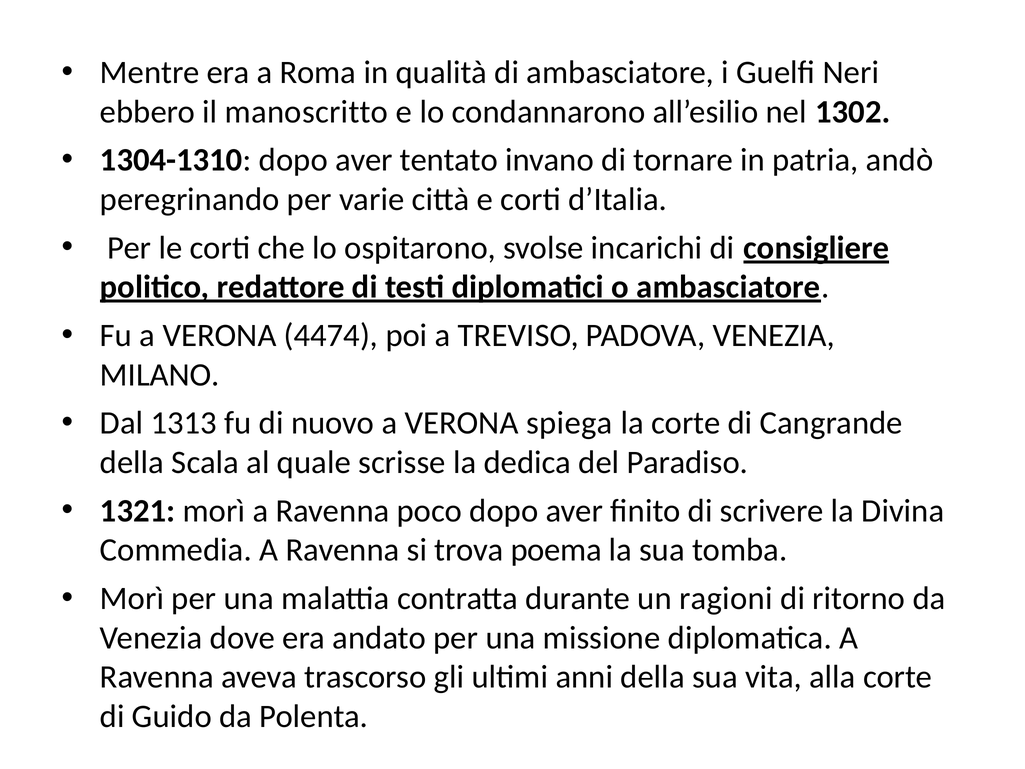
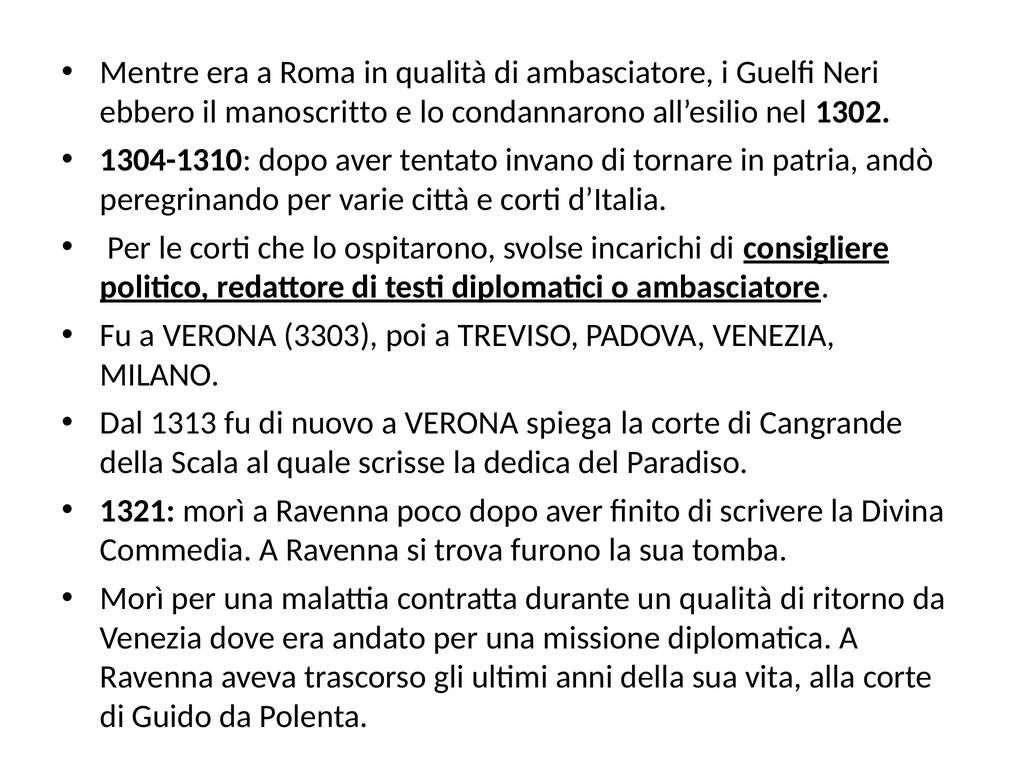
4474: 4474 -> 3303
poema: poema -> furono
un ragioni: ragioni -> qualità
